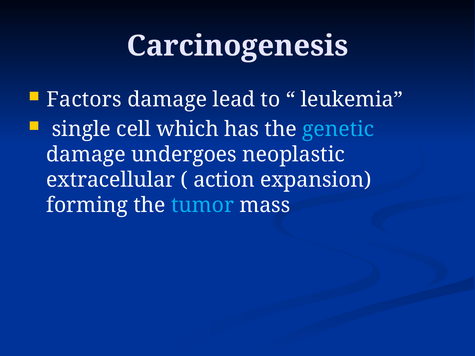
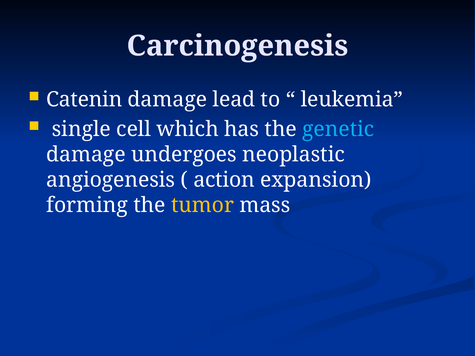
Factors: Factors -> Catenin
extracellular: extracellular -> angiogenesis
tumor colour: light blue -> yellow
